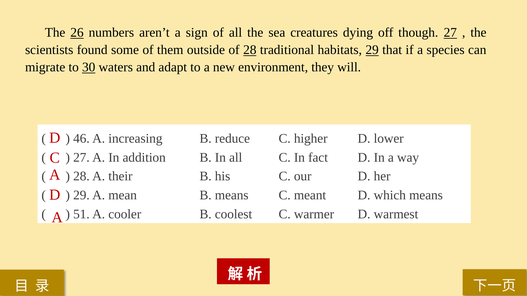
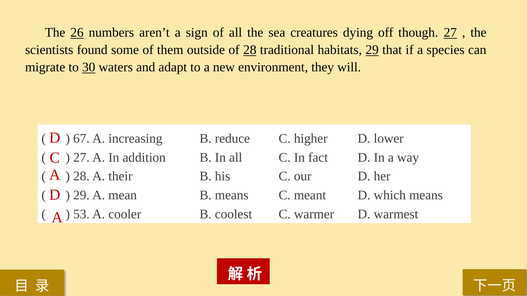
46: 46 -> 67
51: 51 -> 53
